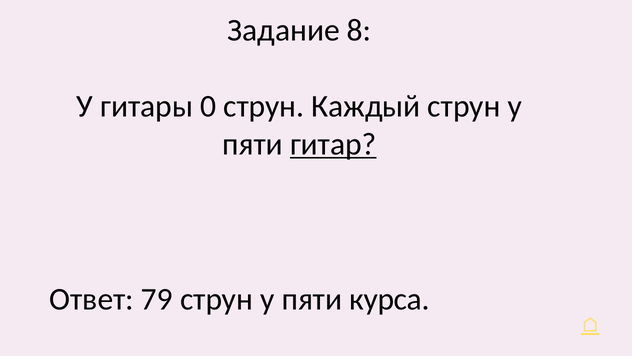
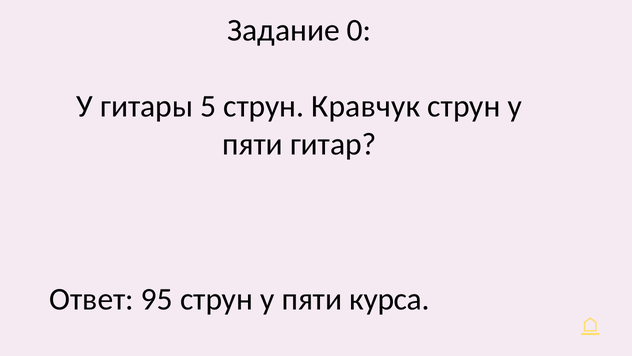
8: 8 -> 0
0: 0 -> 5
Каждый: Каждый -> Кравчук
гитар underline: present -> none
79: 79 -> 95
